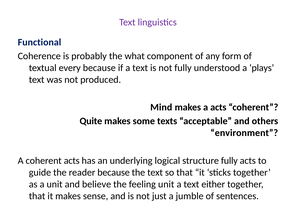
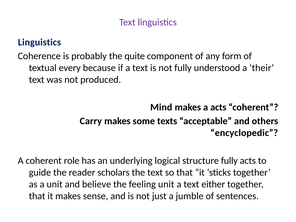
Functional at (39, 42): Functional -> Linguistics
what: what -> quite
plays: plays -> their
Quite: Quite -> Carry
environment: environment -> encyclopedic
coherent acts: acts -> role
reader because: because -> scholars
